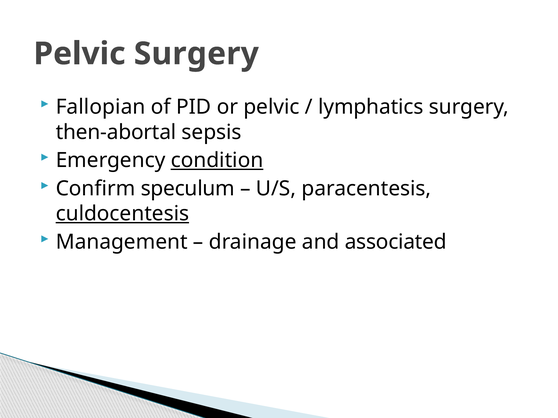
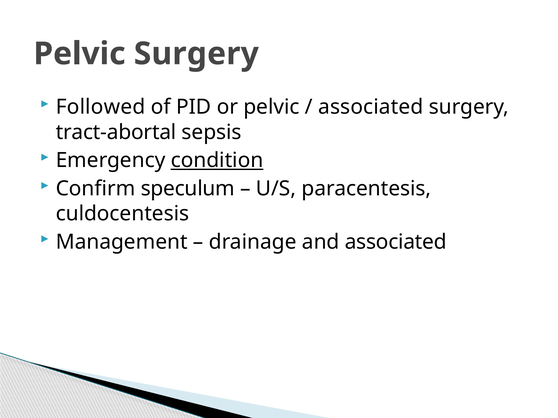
Fallopian: Fallopian -> Followed
lymphatics at (371, 107): lymphatics -> associated
then-abortal: then-abortal -> tract-abortal
culdocentesis underline: present -> none
